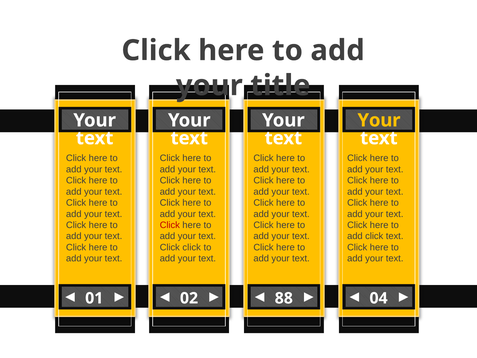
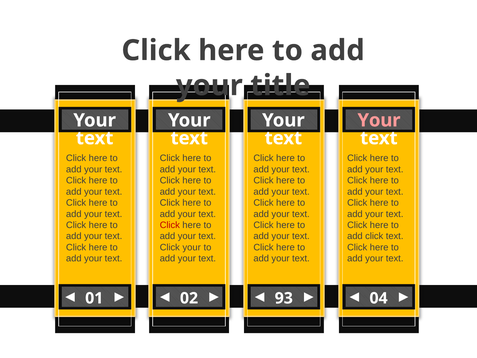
Your at (379, 120) colour: yellow -> pink
Click click: click -> your
88: 88 -> 93
